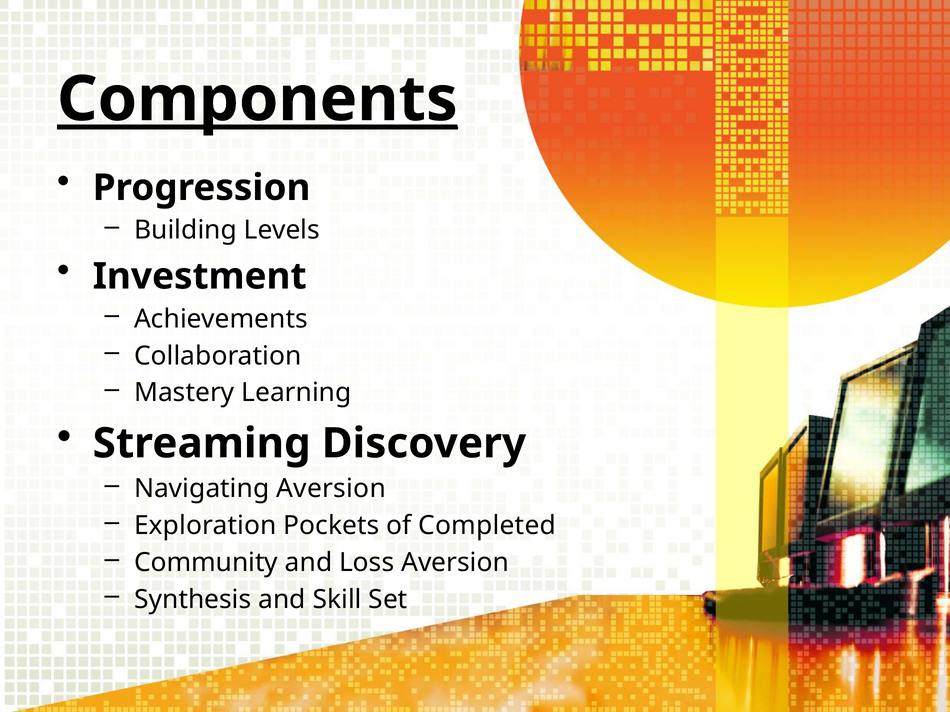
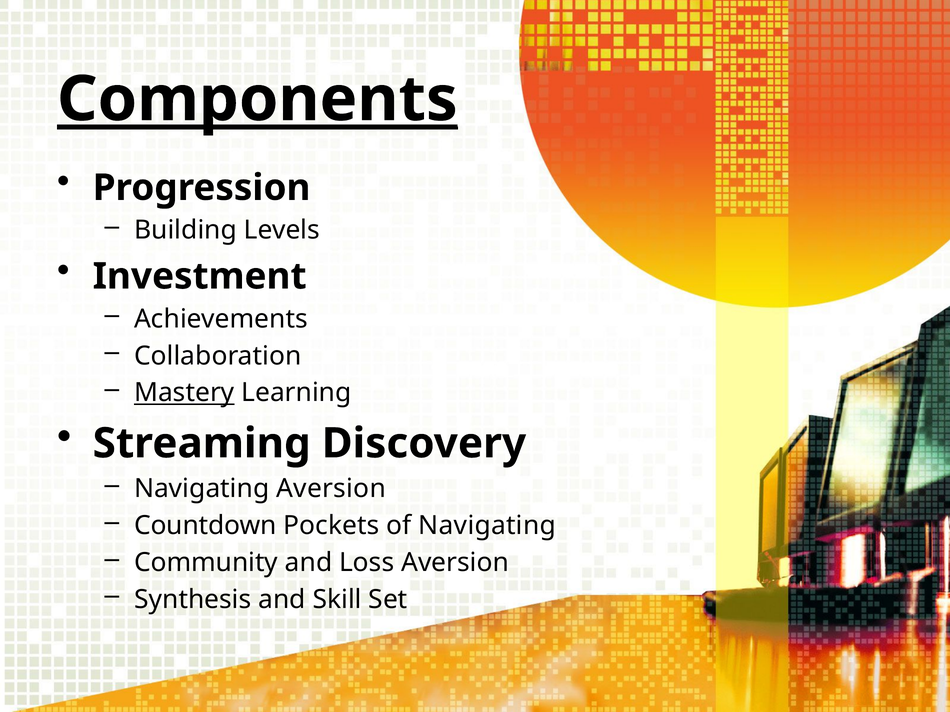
Mastery underline: none -> present
Exploration: Exploration -> Countdown
of Completed: Completed -> Navigating
